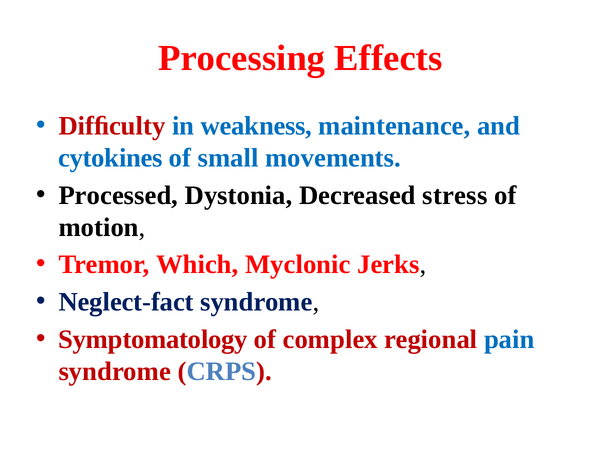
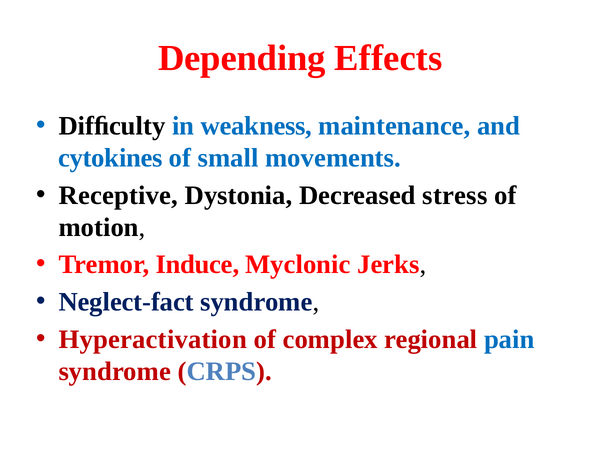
Processing: Processing -> Depending
Difﬁculty colour: red -> black
Processed: Processed -> Receptive
Which: Which -> Induce
Symptomatology: Symptomatology -> Hyperactivation
